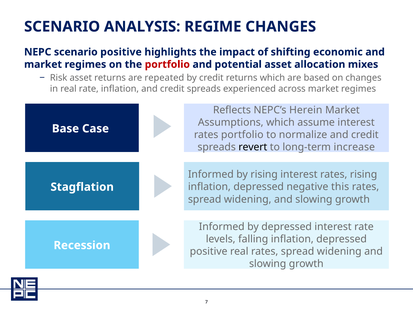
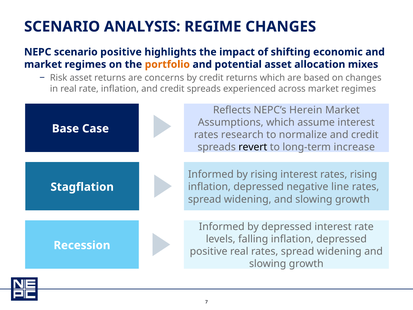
portfolio at (167, 64) colour: red -> orange
repeated: repeated -> concerns
rates portfolio: portfolio -> research
this: this -> line
